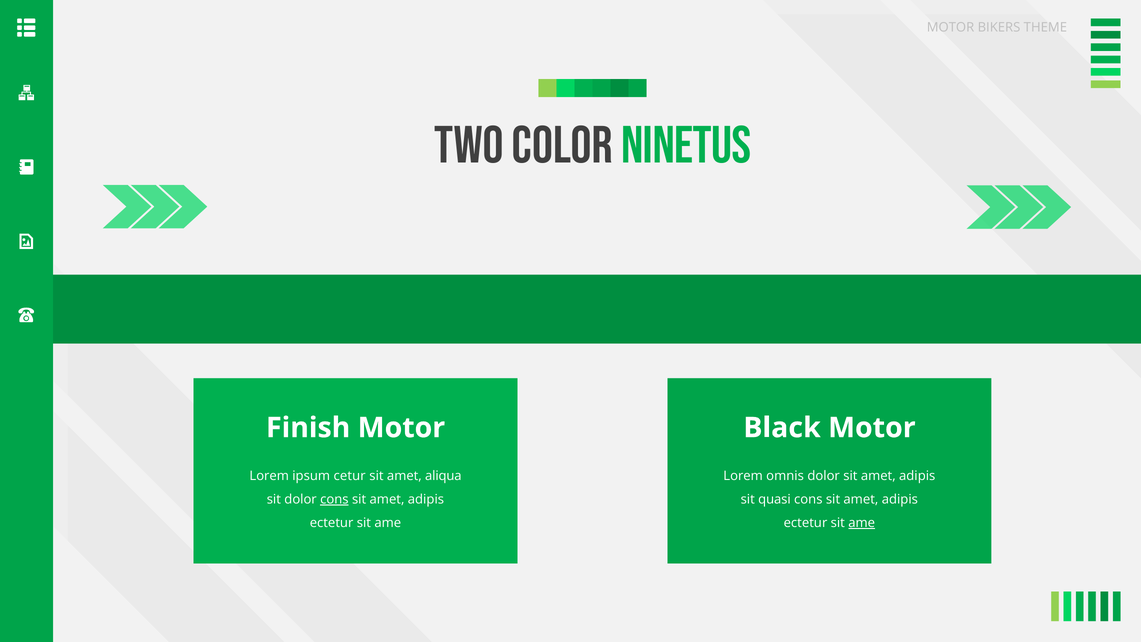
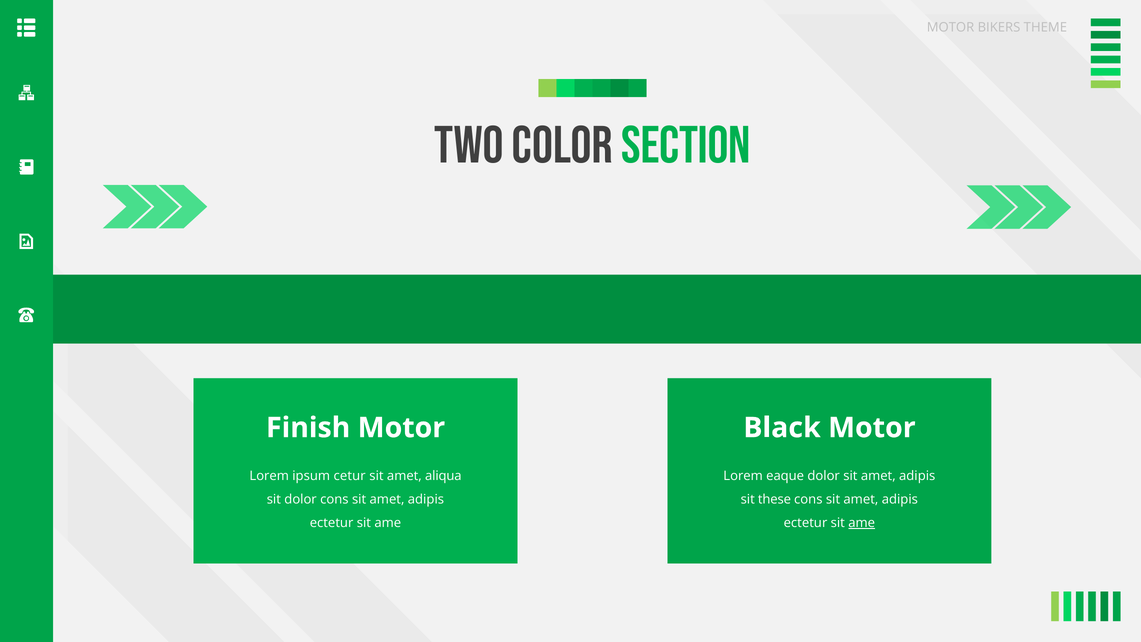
Ninetus: Ninetus -> Section
omnis: omnis -> eaque
cons at (334, 499) underline: present -> none
quasi: quasi -> these
